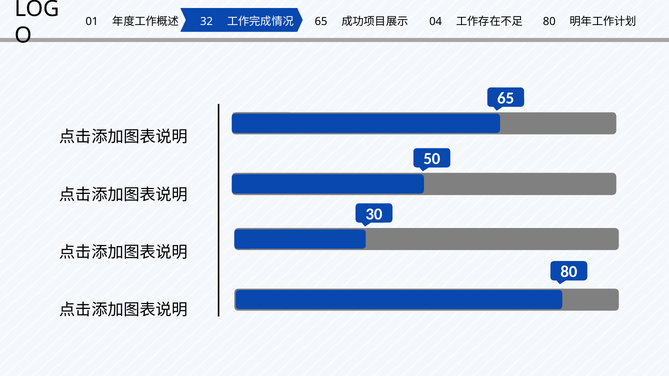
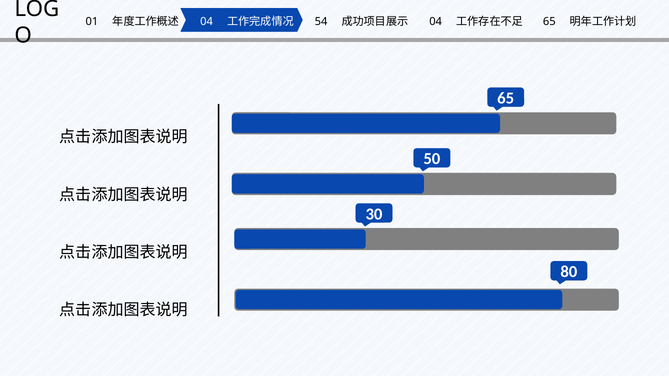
32 at (207, 22): 32 -> 04
65 at (321, 22): 65 -> 54
80 at (549, 22): 80 -> 65
